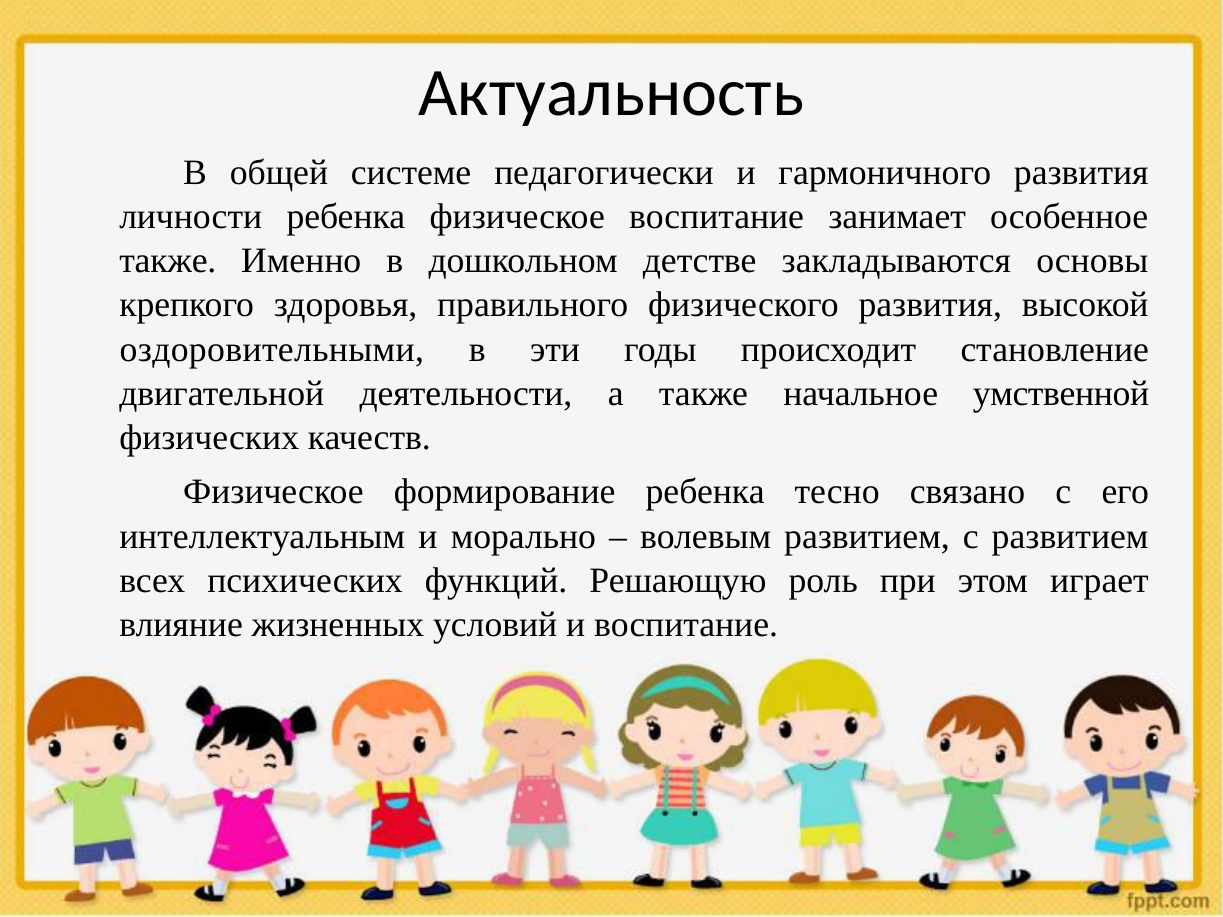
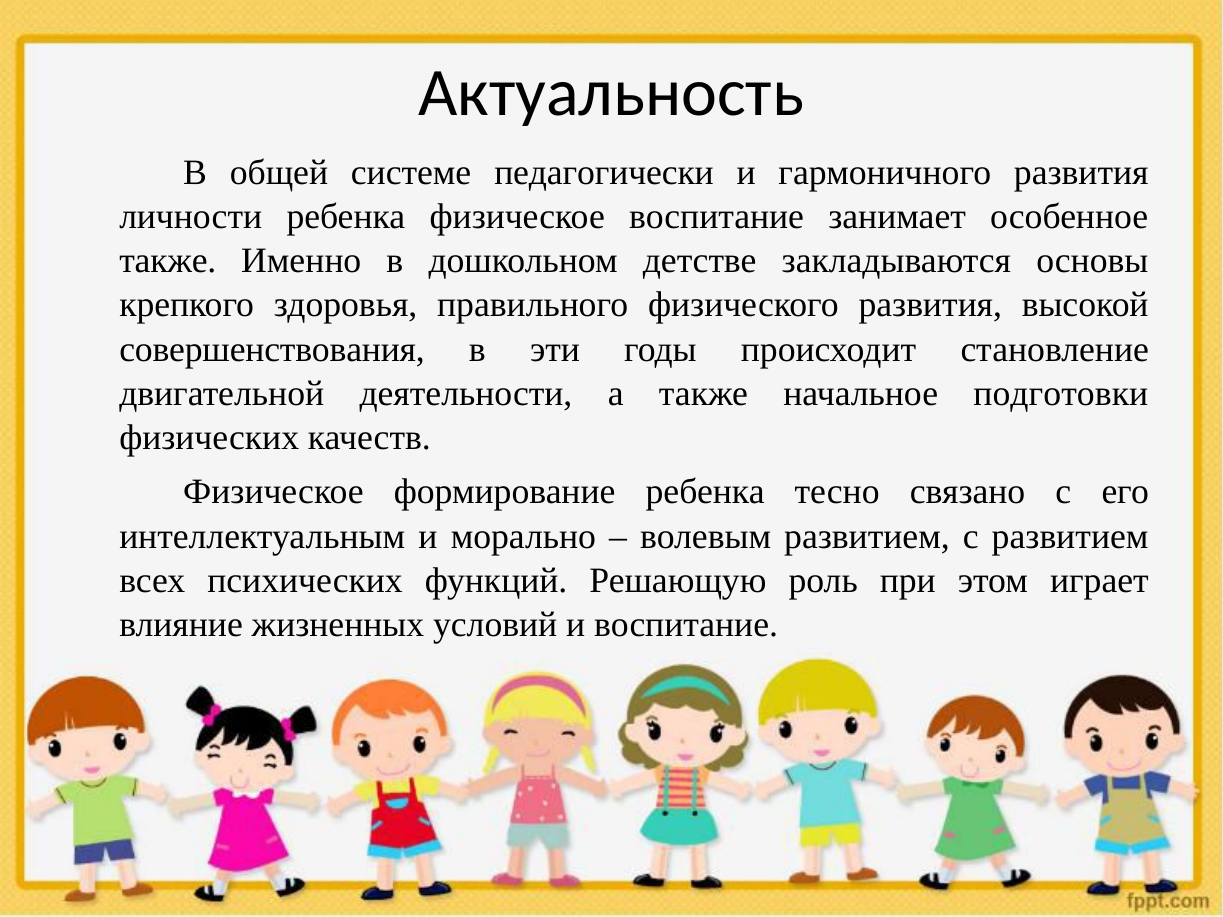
оздоровительными: оздоровительными -> совершенствования
умственной: умственной -> подготовки
